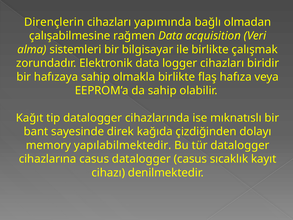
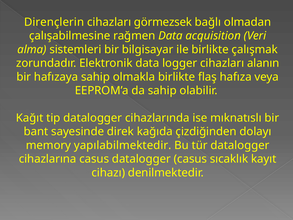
yapımında: yapımında -> görmezsek
biridir: biridir -> alanın
